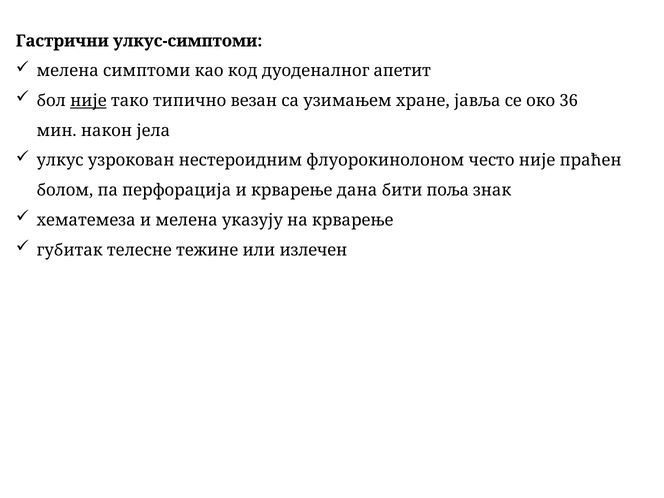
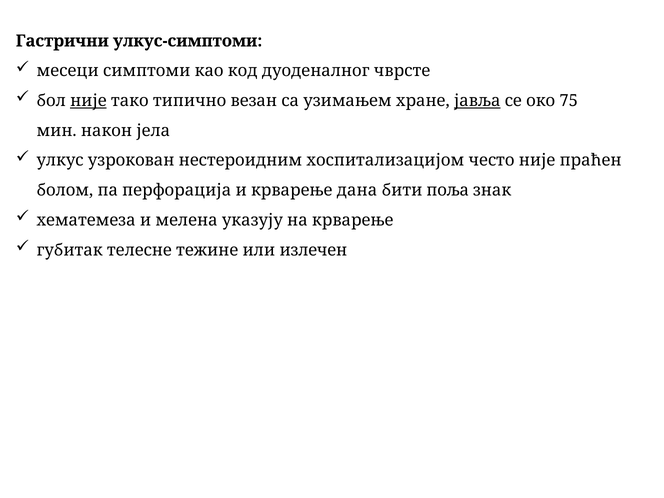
мелена at (68, 71): мелена -> месеци
апетит: апетит -> чврсте
јавља underline: none -> present
36: 36 -> 75
флуорокинолоном: флуорокинолоном -> хоспитализацијом
